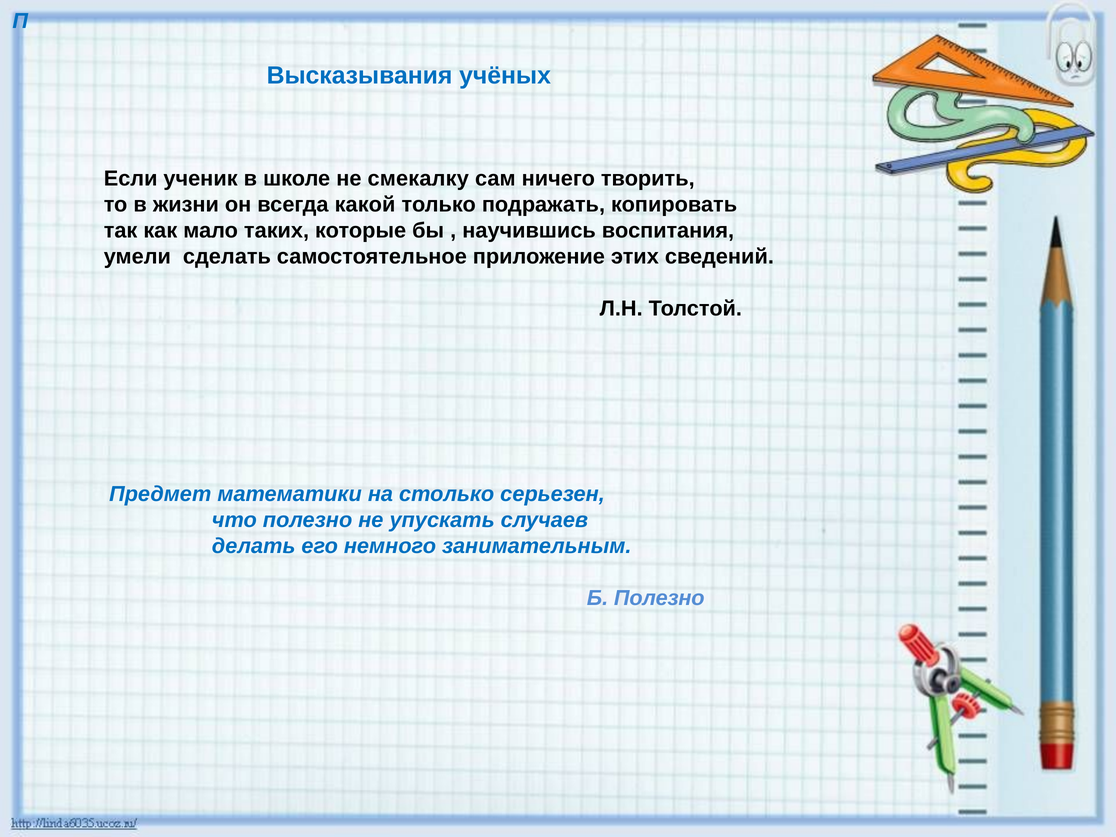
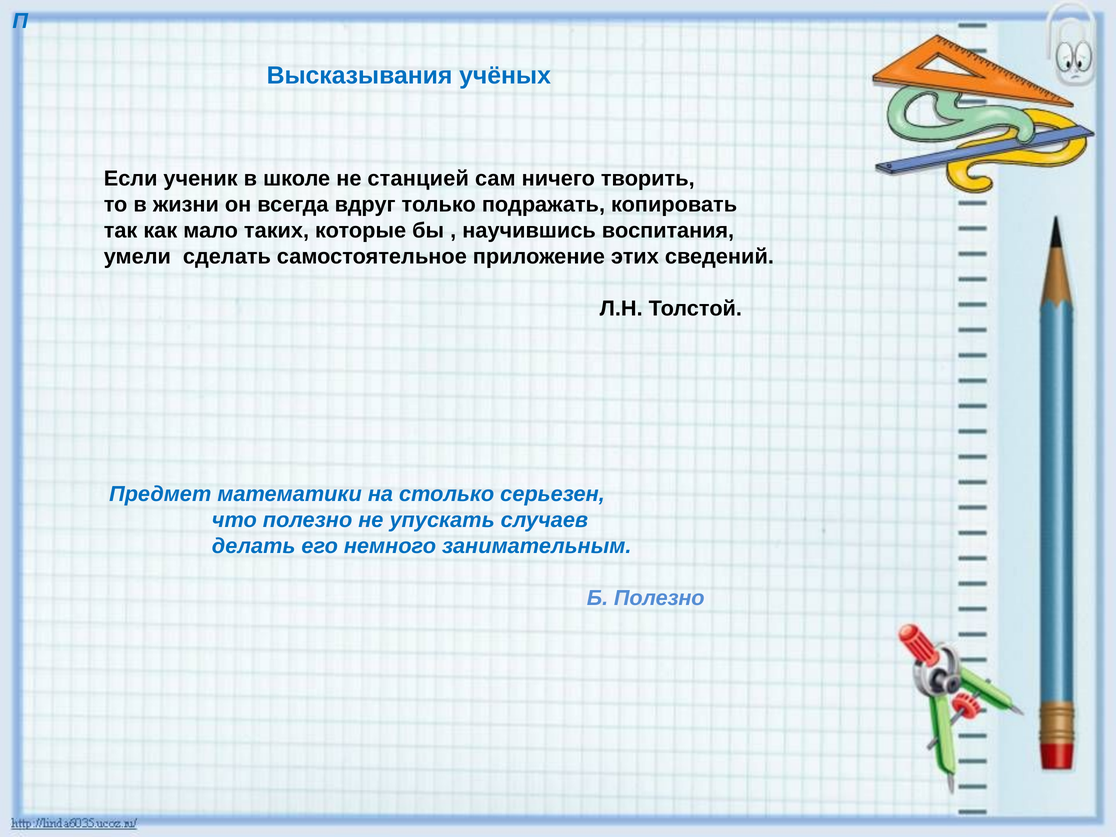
смекалку: смекалку -> станцией
какой: какой -> вдруг
